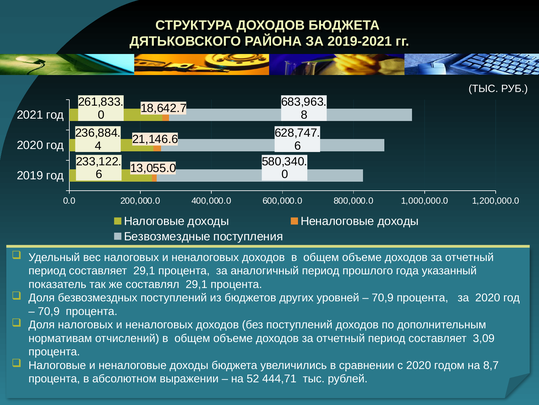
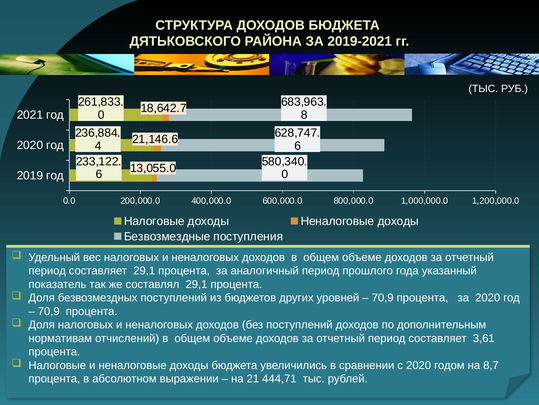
3,09: 3,09 -> 3,61
52: 52 -> 21
